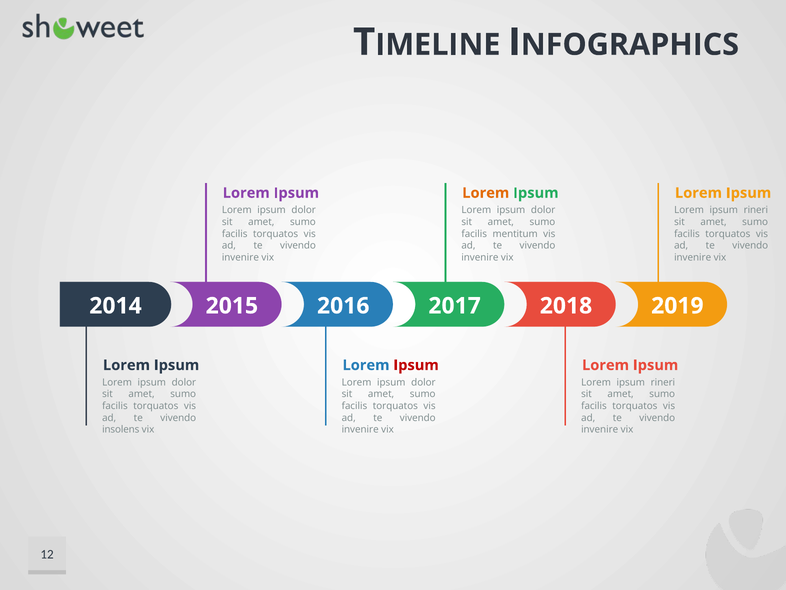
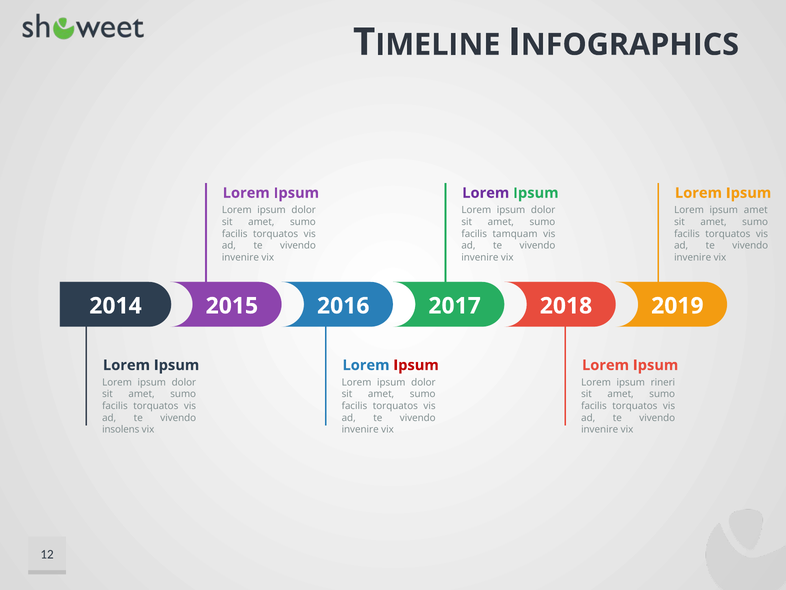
Lorem at (486, 193) colour: orange -> purple
rineri at (756, 210): rineri -> amet
mentitum: mentitum -> tamquam
